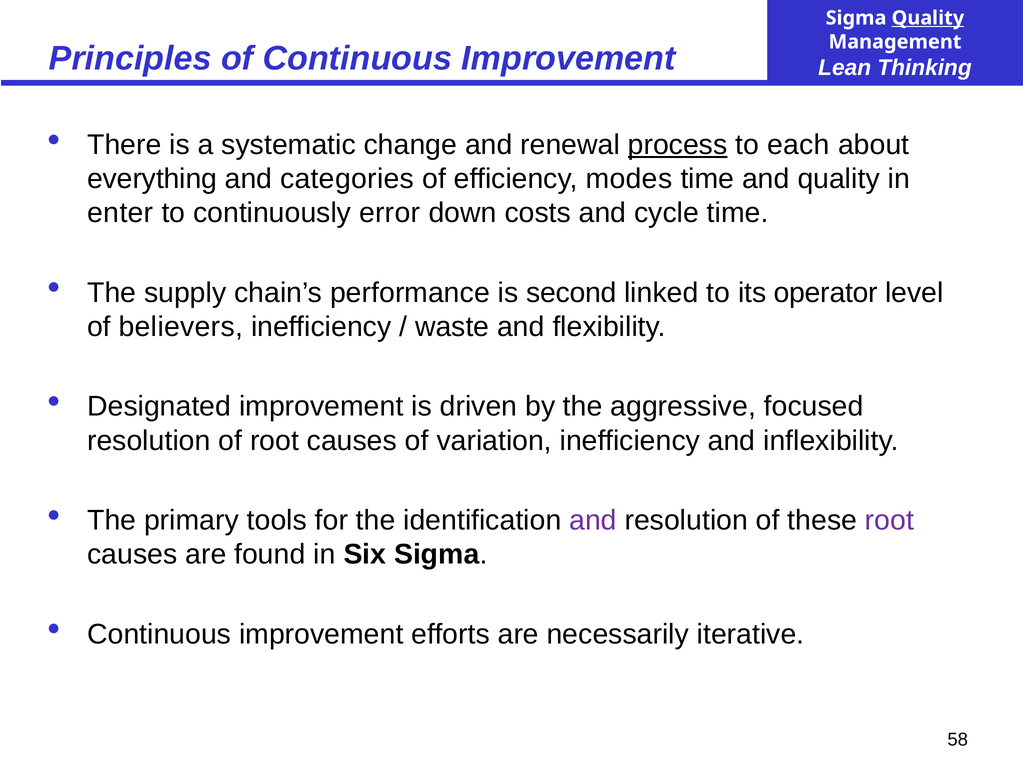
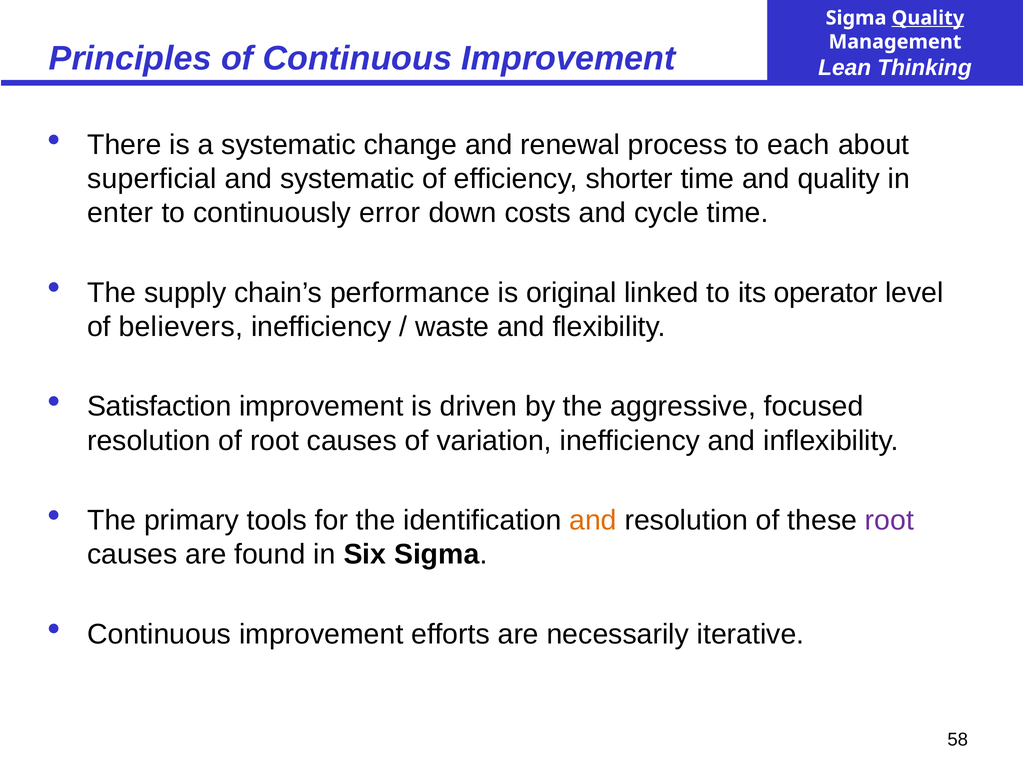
process underline: present -> none
everything: everything -> superficial
and categories: categories -> systematic
modes: modes -> shorter
second: second -> original
Designated: Designated -> Satisfaction
and at (593, 520) colour: purple -> orange
